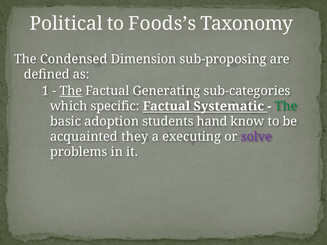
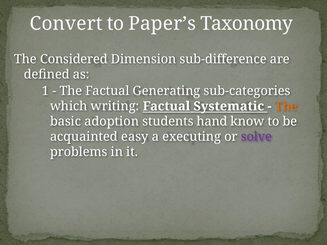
Political: Political -> Convert
Foods’s: Foods’s -> Paper’s
Condensed: Condensed -> Considered
sub-proposing: sub-proposing -> sub-difference
The at (71, 91) underline: present -> none
specific: specific -> writing
The at (286, 106) colour: green -> orange
they: they -> easy
